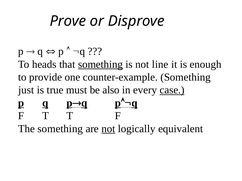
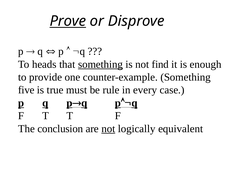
Prove underline: none -> present
line: line -> find
just: just -> five
also: also -> rule
case underline: present -> none
The something: something -> conclusion
